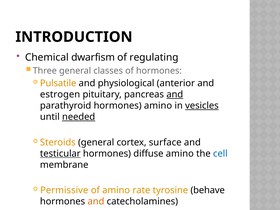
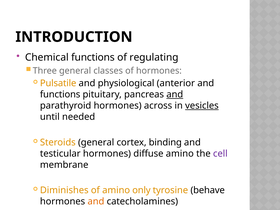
Chemical dwarfism: dwarfism -> functions
estrogen at (60, 94): estrogen -> functions
hormones amino: amino -> across
needed underline: present -> none
surface: surface -> binding
testicular underline: present -> none
cell colour: blue -> purple
Permissive: Permissive -> Diminishes
rate: rate -> only
